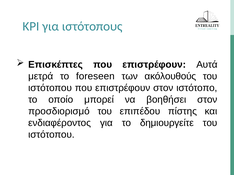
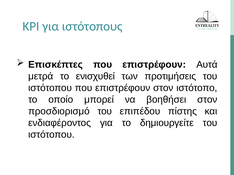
foreseen: foreseen -> ενισχυθεί
ακόλουθούς: ακόλουθούς -> προτιμήσεις
